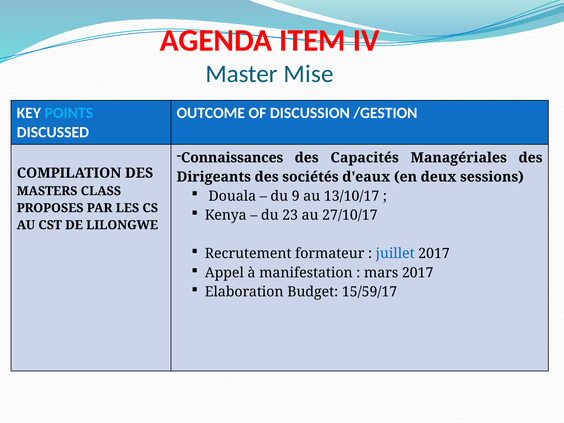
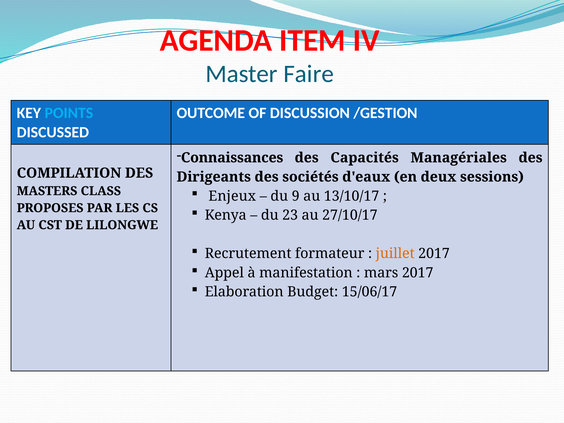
Mise: Mise -> Faire
Douala: Douala -> Enjeux
juillet colour: blue -> orange
15/59/17: 15/59/17 -> 15/06/17
